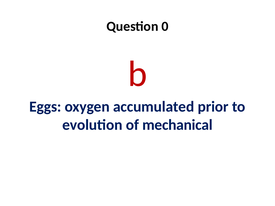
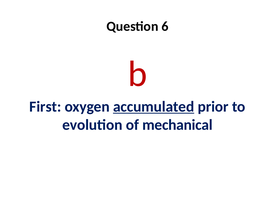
0: 0 -> 6
Eggs: Eggs -> First
accumulated underline: none -> present
